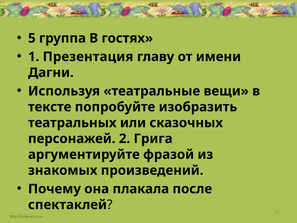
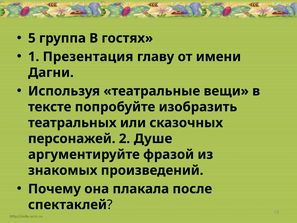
Грига: Грига -> Душе
